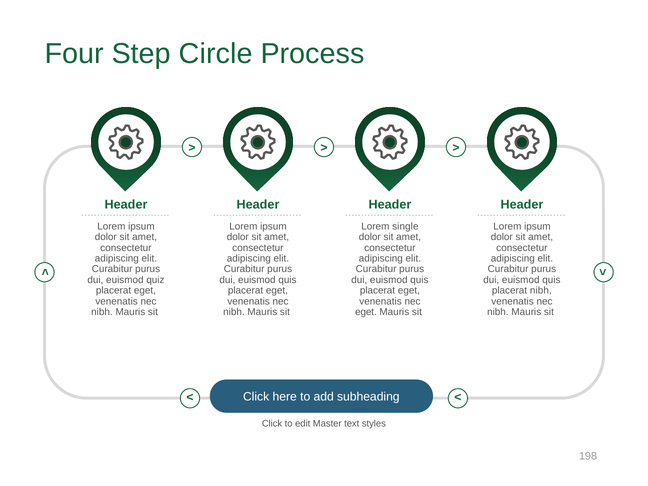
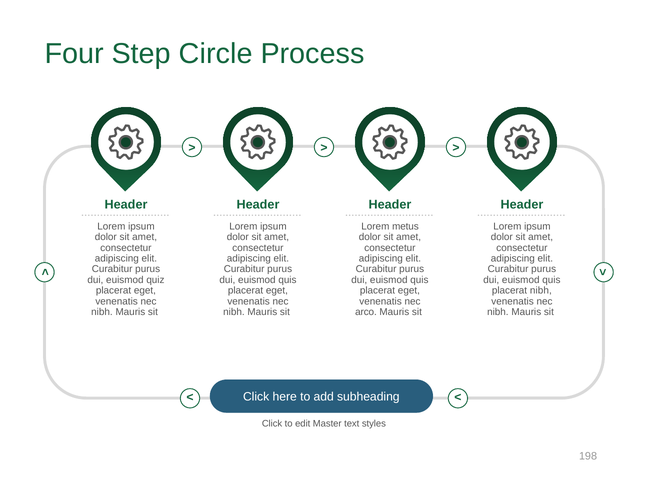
single: single -> metus
eget at (366, 312): eget -> arco
